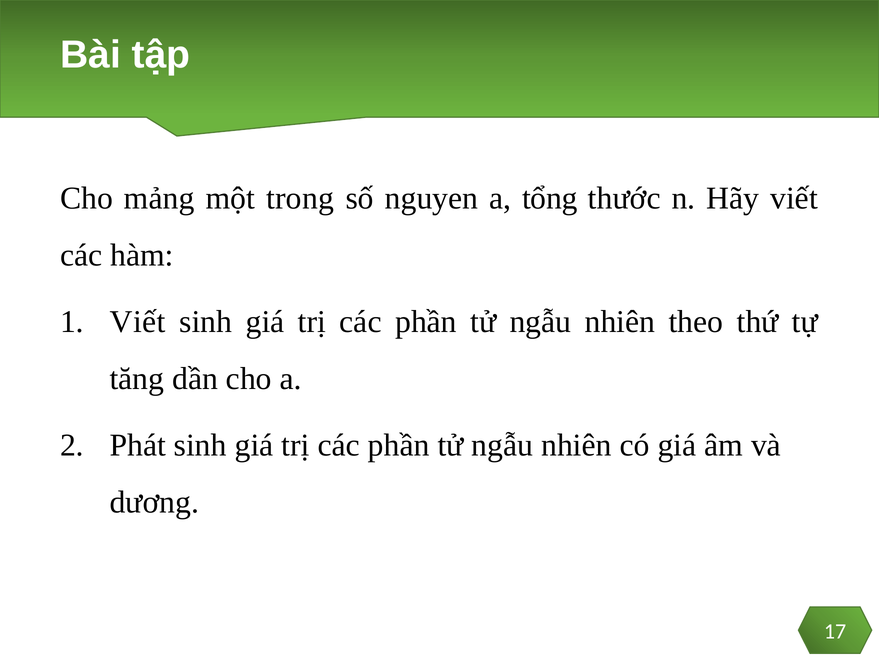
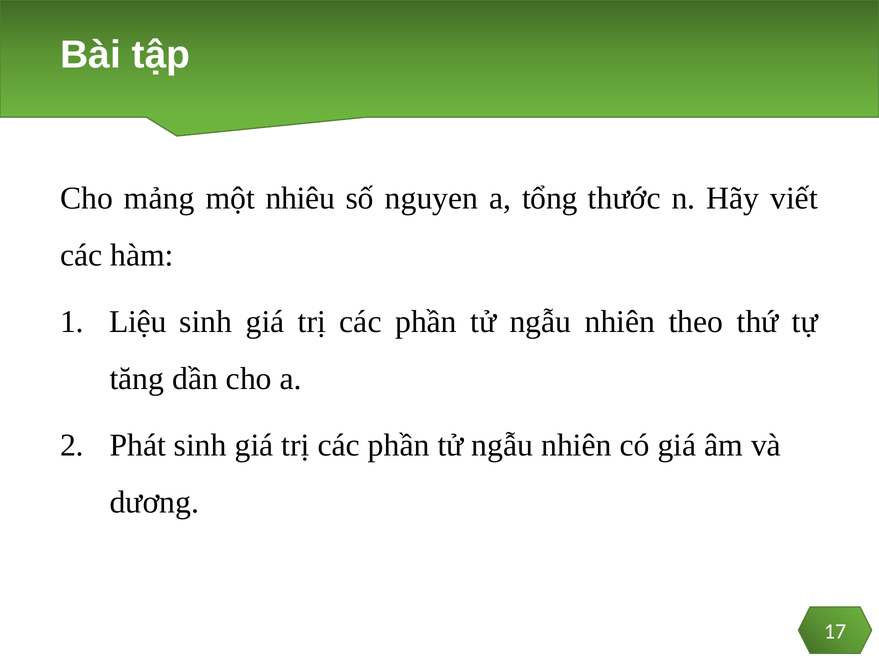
trong: trong -> nhiêu
Viết at (138, 322): Viết -> Liệu
